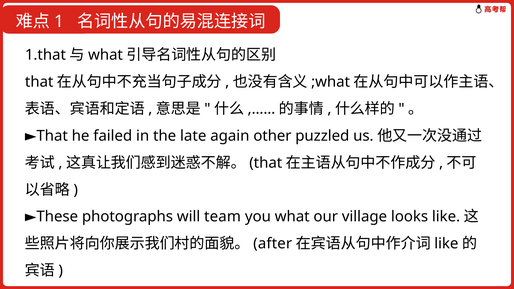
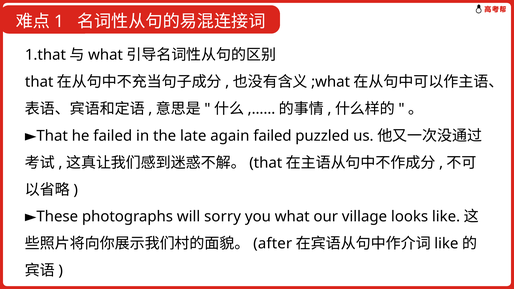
again other: other -> failed
team: team -> sorry
